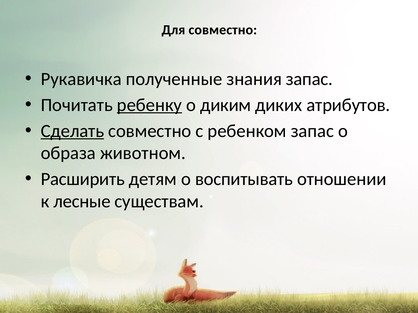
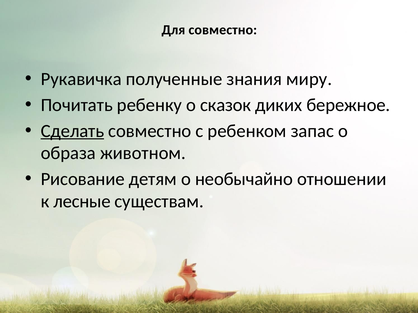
знания запас: запас -> миру
ребенку underline: present -> none
диким: диким -> сказок
атрибутов: атрибутов -> бережное
Расширить: Расширить -> Рисование
воспитывать: воспитывать -> необычайно
